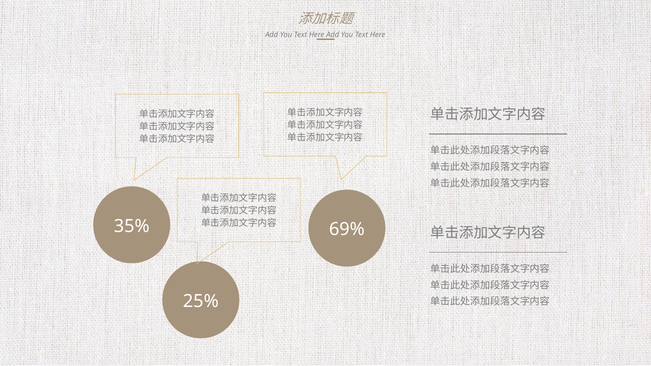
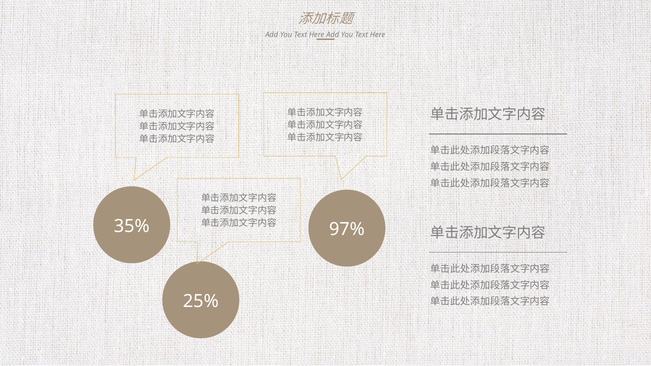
69%: 69% -> 97%
